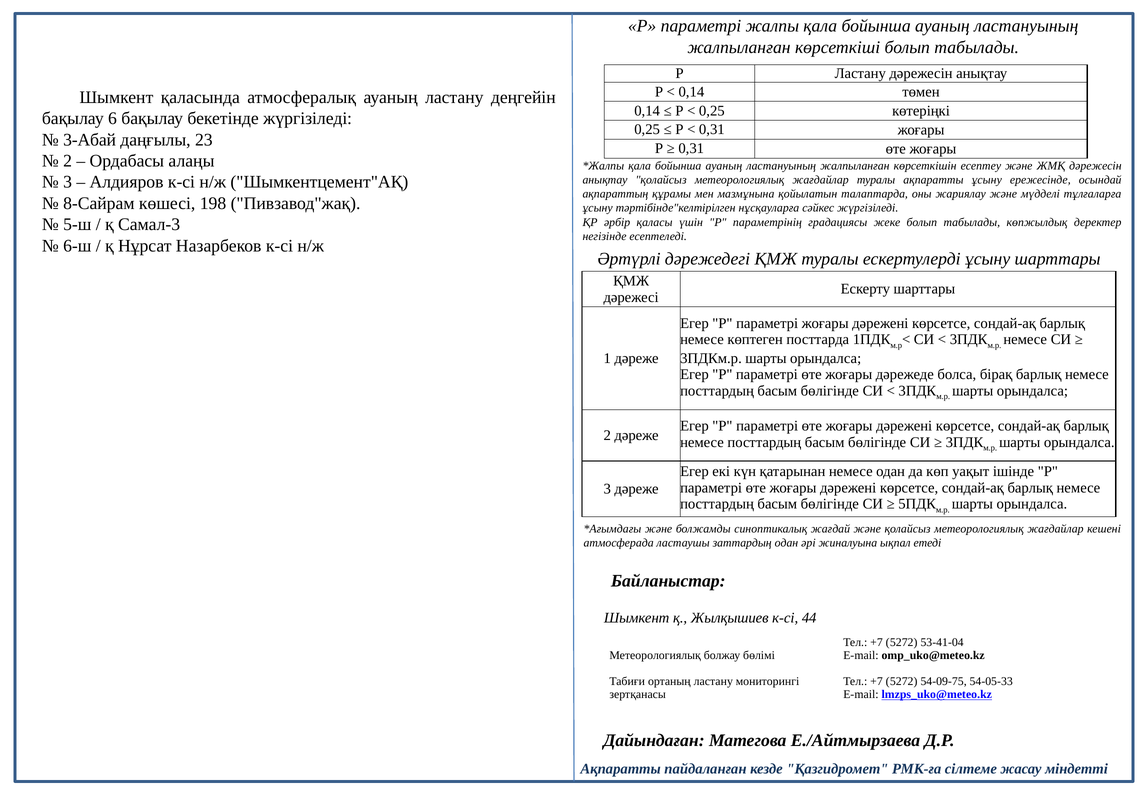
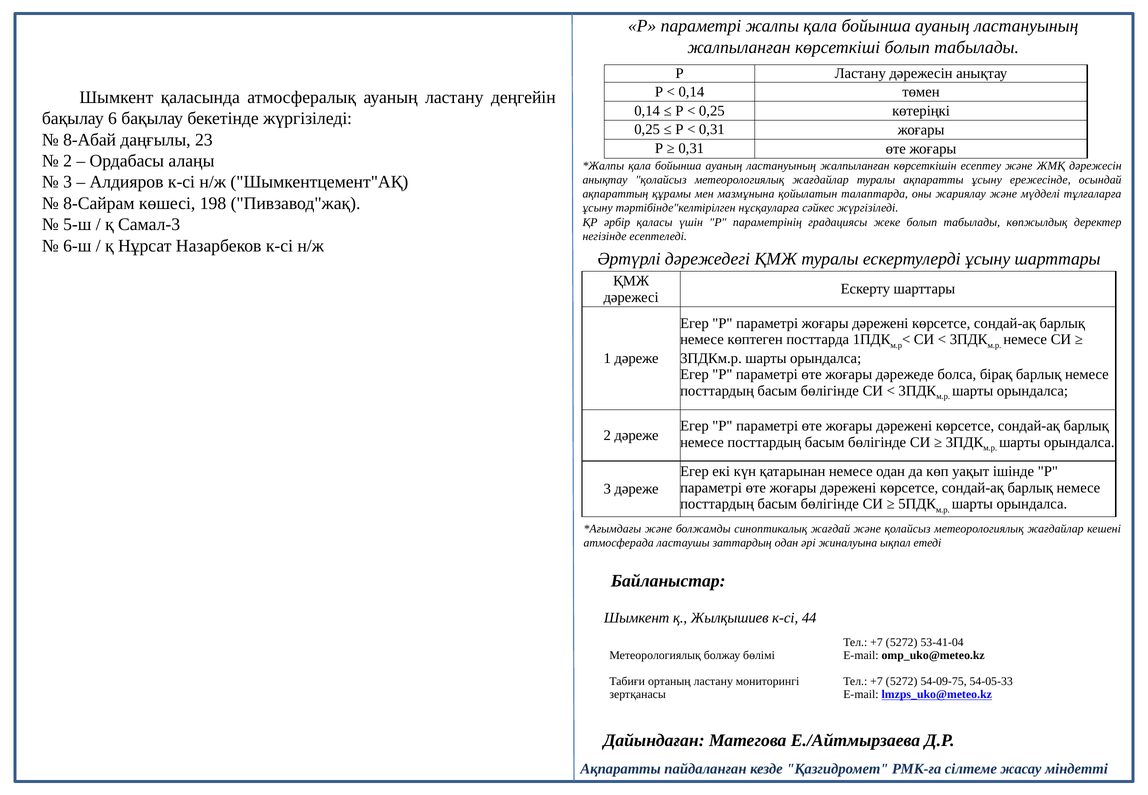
3-Абай: 3-Абай -> 8-Абай
